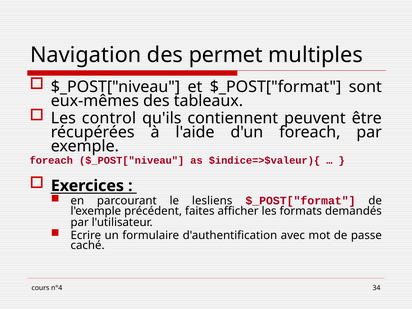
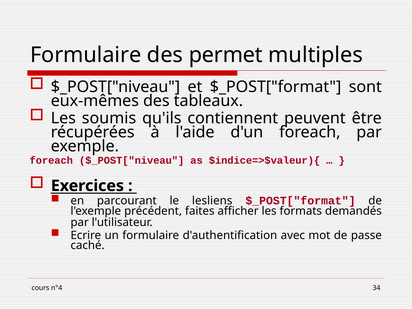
Navigation at (86, 55): Navigation -> Formulaire
control: control -> soumis
